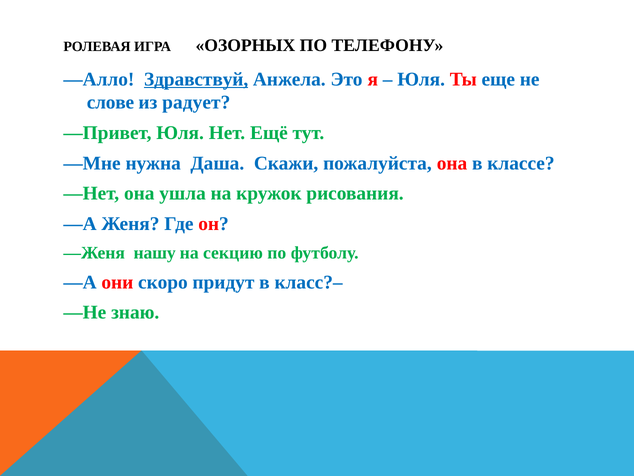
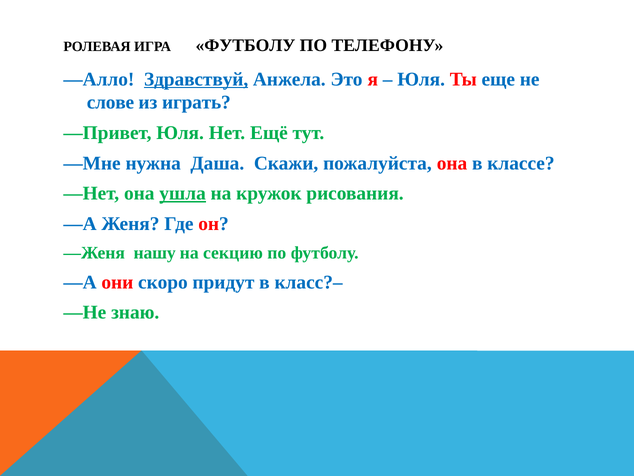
ИГРА ОЗОРНЫХ: ОЗОРНЫХ -> ФУТБОЛУ
радует: радует -> играть
ушла underline: none -> present
